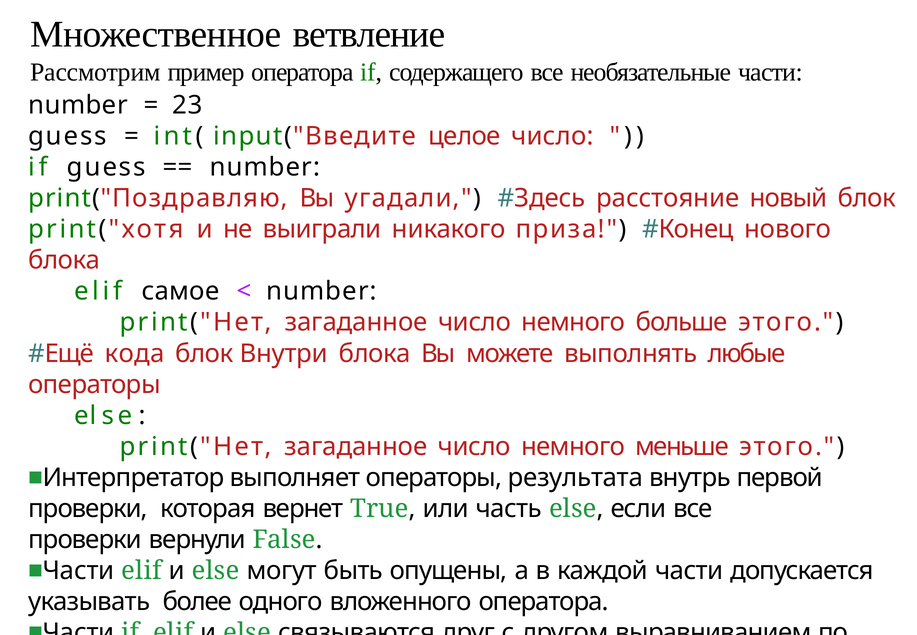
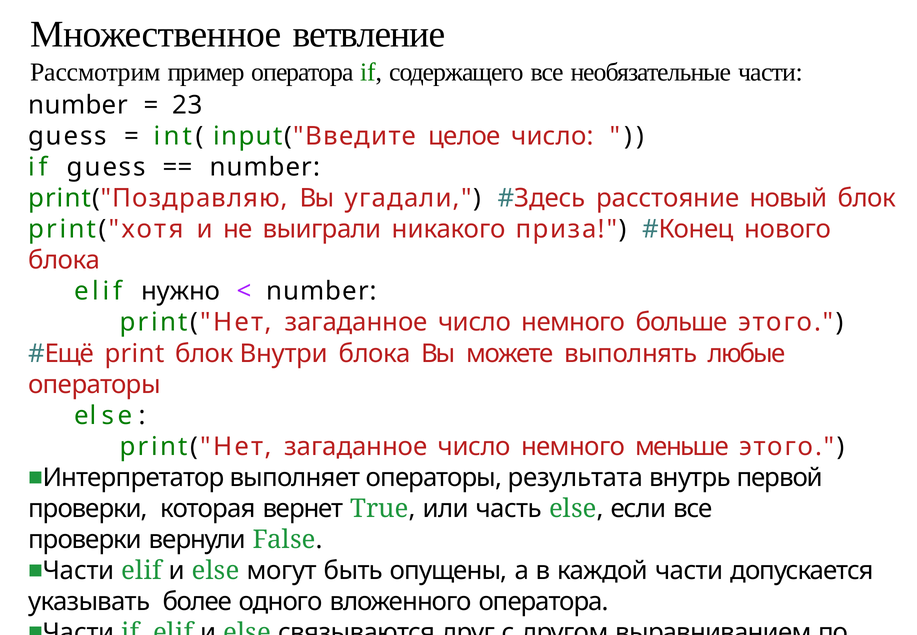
самое: самое -> нужно
кода: кода -> print
